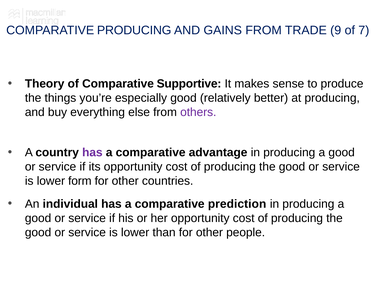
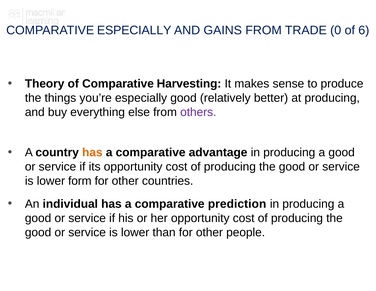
COMPARATIVE PRODUCING: PRODUCING -> ESPECIALLY
9: 9 -> 0
7: 7 -> 6
Supportive: Supportive -> Harvesting
has at (92, 152) colour: purple -> orange
